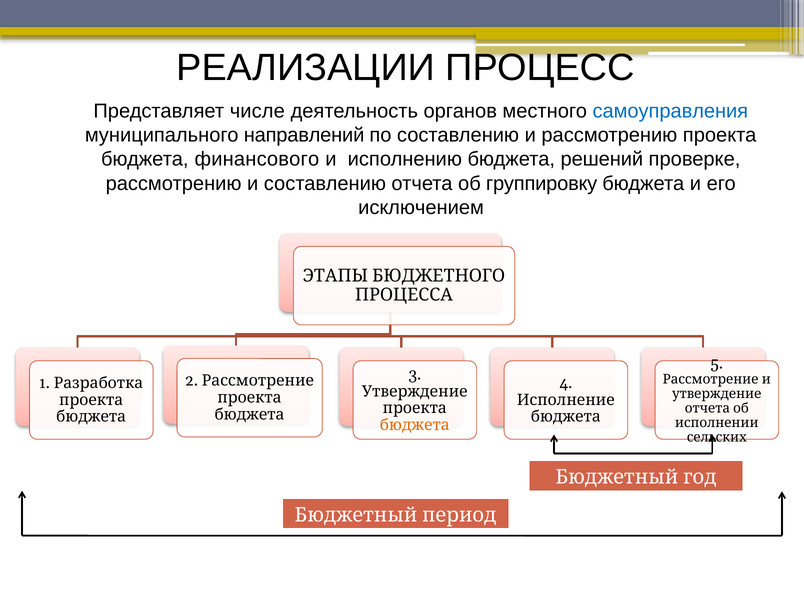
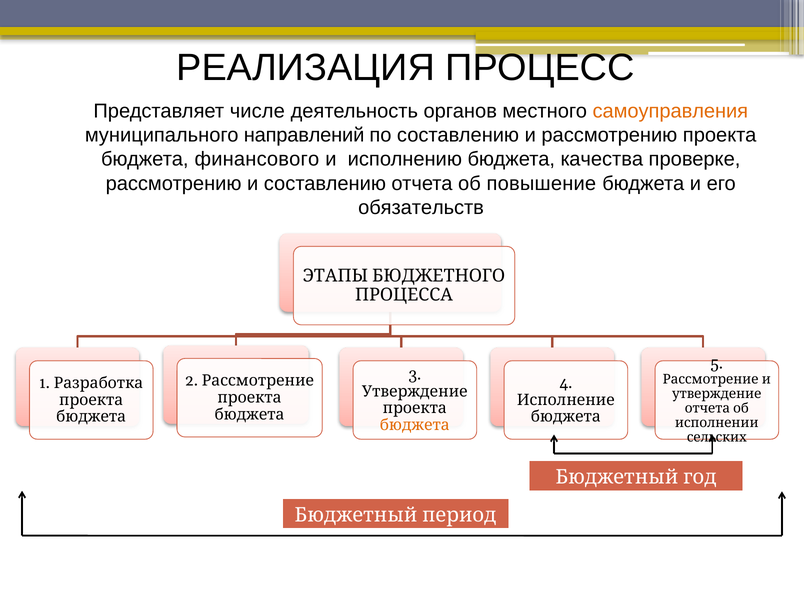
РЕАЛИЗАЦИИ: РЕАЛИЗАЦИИ -> РЕАЛИЗАЦИЯ
самоуправления colour: blue -> orange
решений: решений -> качества
группировку: группировку -> повышение
исключением: исключением -> обязательств
